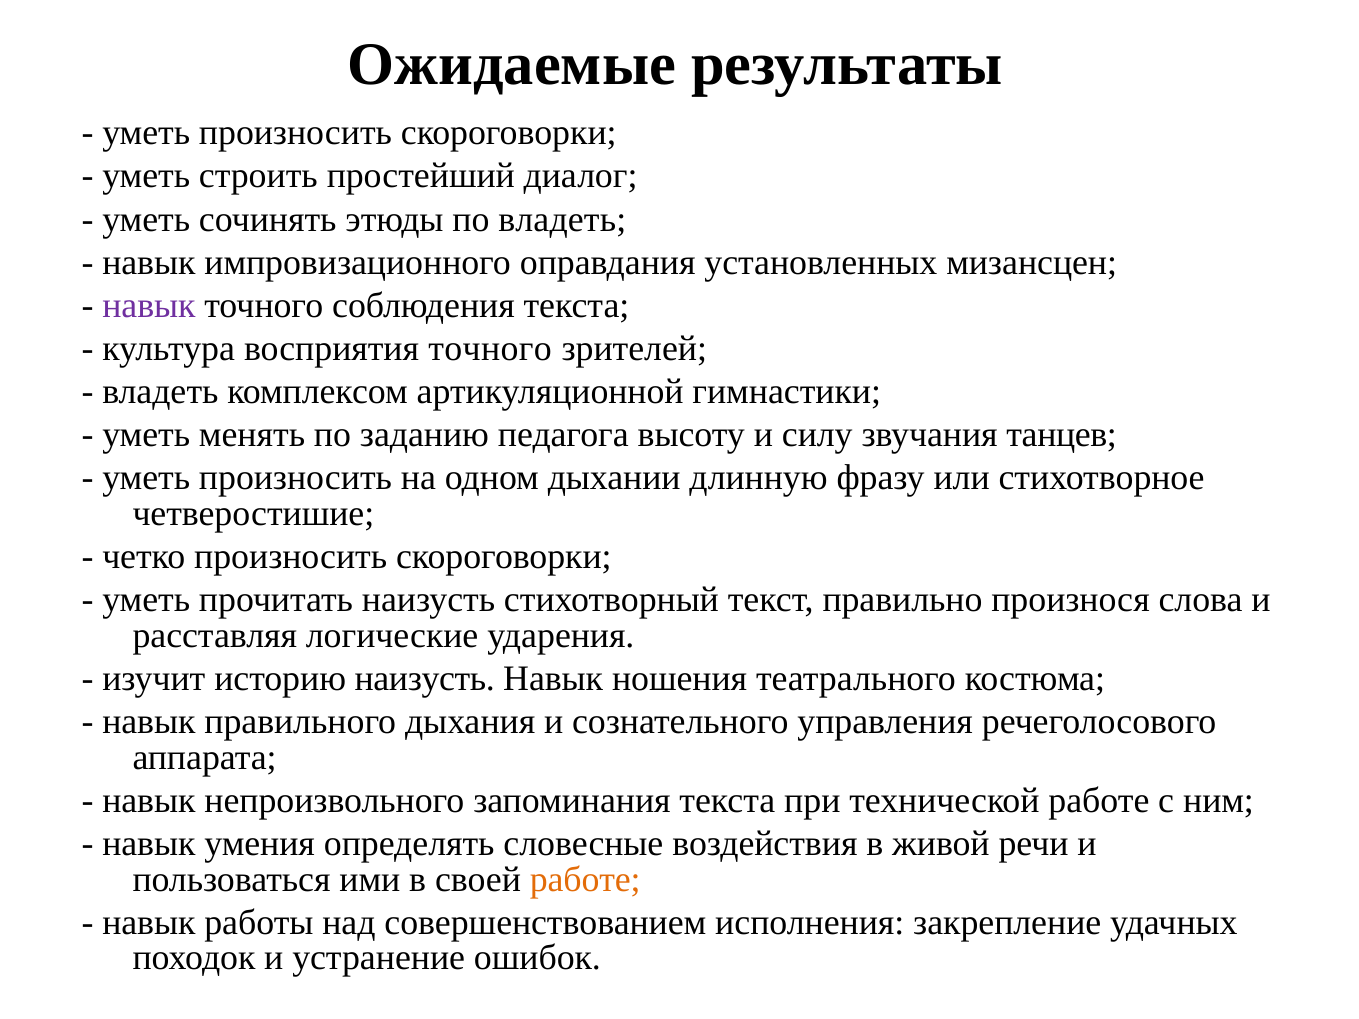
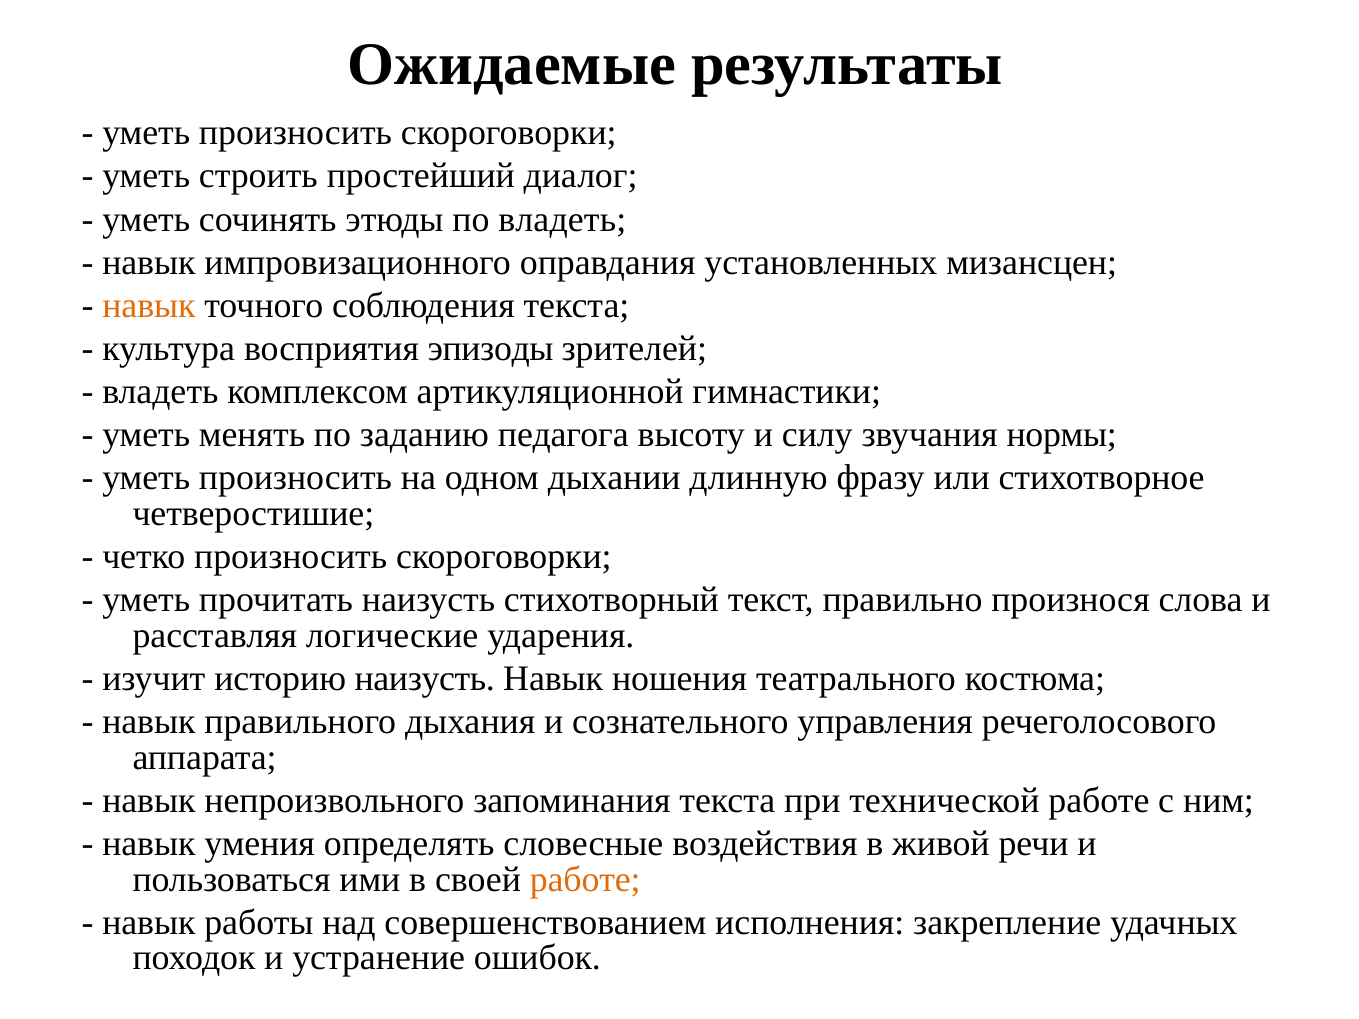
навык at (149, 306) colour: purple -> orange
восприятия точного: точного -> эпизоды
танцев: танцев -> нормы
